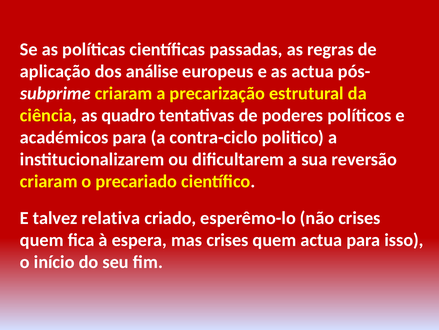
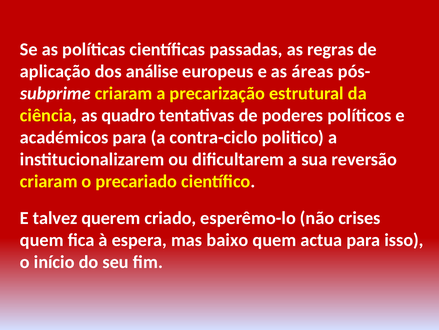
as actua: actua -> áreas
relativa: relativa -> querem
mas crises: crises -> baixo
